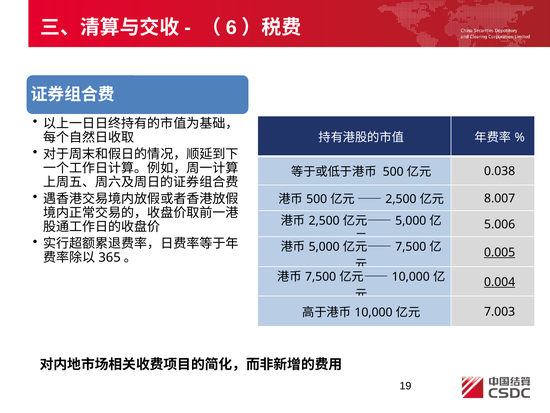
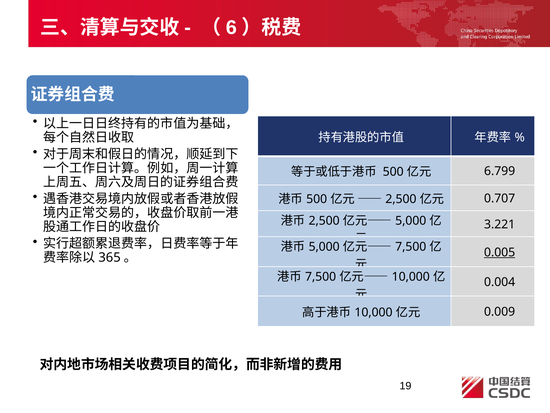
0.038: 0.038 -> 6.799
8.007: 8.007 -> 0.707
5.006: 5.006 -> 3.221
0.004 underline: present -> none
7.003: 7.003 -> 0.009
